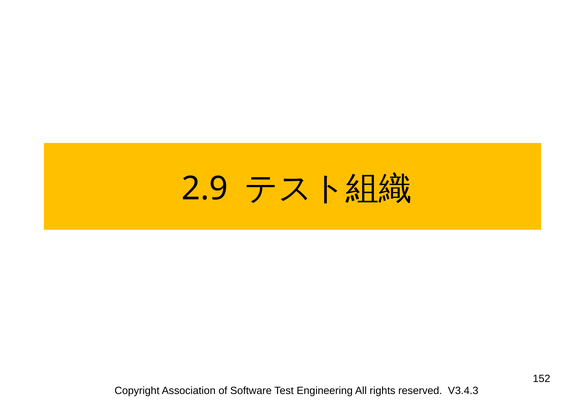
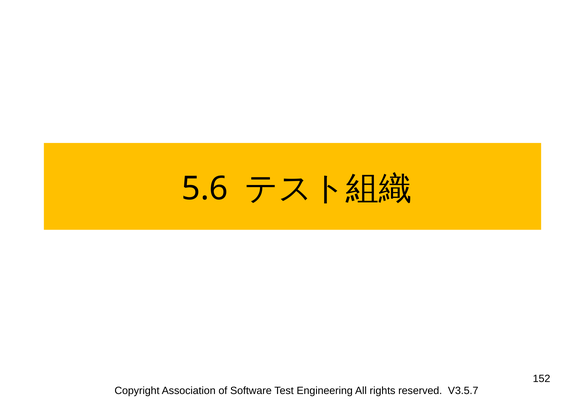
2.9: 2.9 -> 5.6
V3.4.3: V3.4.3 -> V3.5.7
